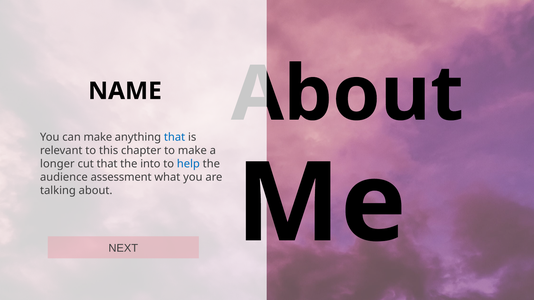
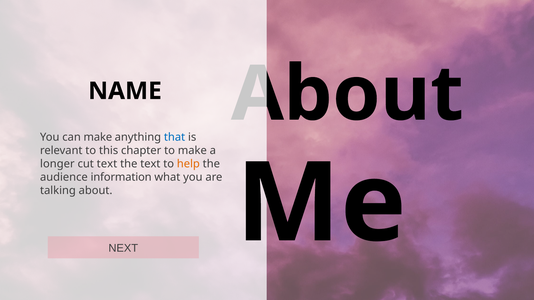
cut that: that -> text
the into: into -> text
help colour: blue -> orange
assessment: assessment -> information
